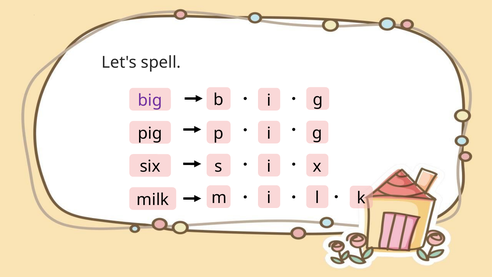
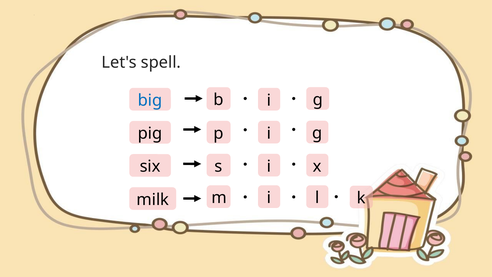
big colour: purple -> blue
